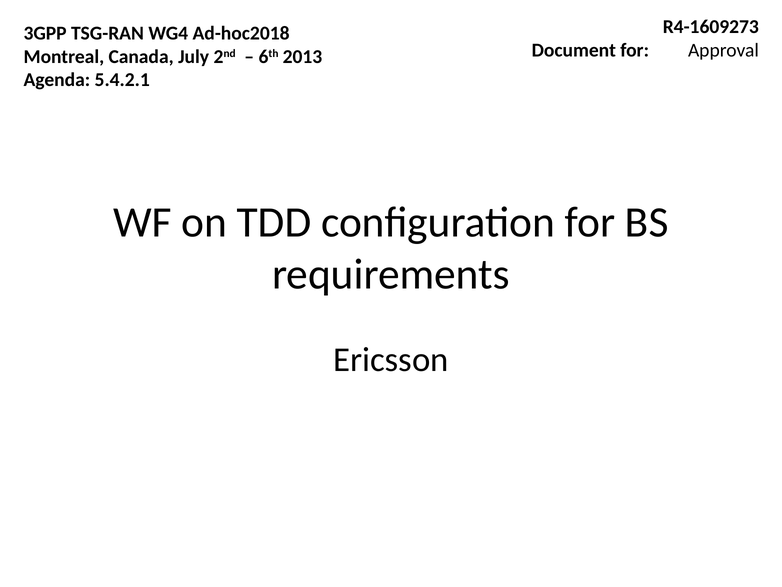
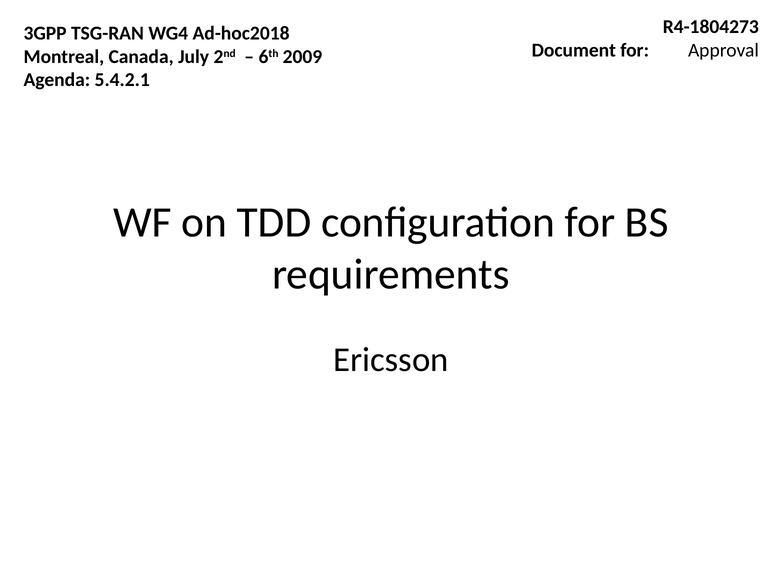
R4-1609273: R4-1609273 -> R4-1804273
2013: 2013 -> 2009
